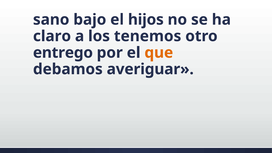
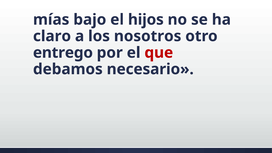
sano: sano -> mías
tenemos: tenemos -> nosotros
que colour: orange -> red
averiguar: averiguar -> necesario
